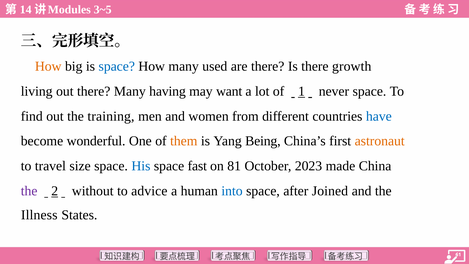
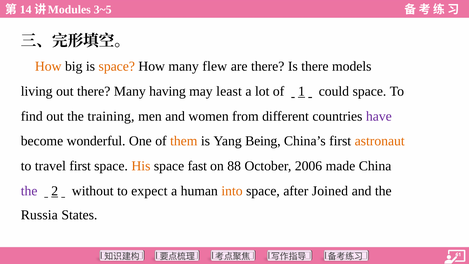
space at (117, 66) colour: blue -> orange
used: used -> flew
growth: growth -> models
want: want -> least
never: never -> could
have colour: blue -> purple
travel size: size -> first
His colour: blue -> orange
81: 81 -> 88
2023: 2023 -> 2006
advice: advice -> expect
into colour: blue -> orange
Illness: Illness -> Russia
